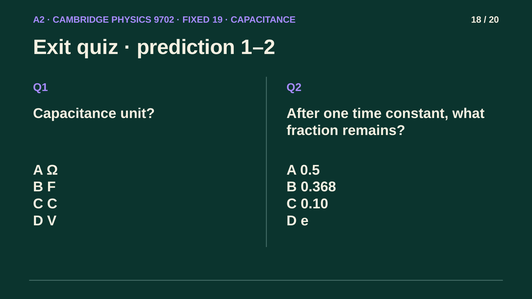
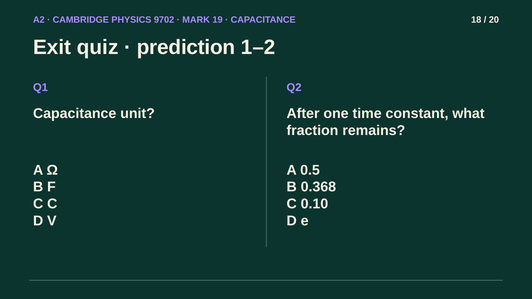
FIXED: FIXED -> MARK
